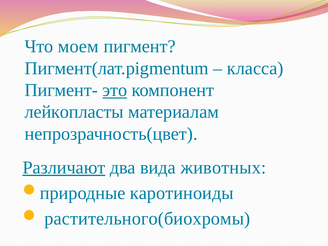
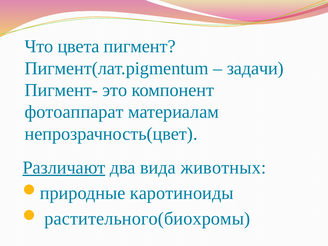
моем: моем -> цвета
класса: класса -> задачи
это underline: present -> none
лейкопласты: лейкопласты -> фотоаппарат
